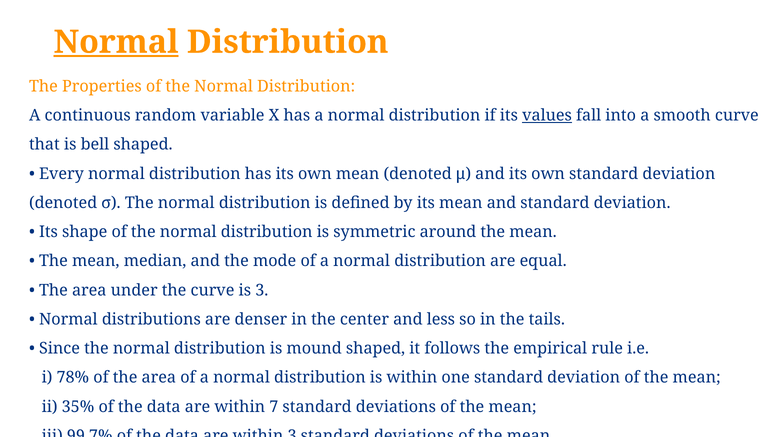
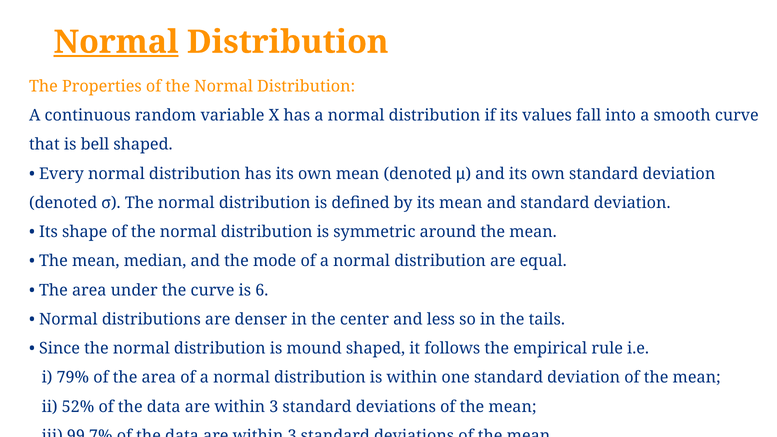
values underline: present -> none
is 3: 3 -> 6
78%: 78% -> 79%
35%: 35% -> 52%
7 at (274, 407): 7 -> 3
